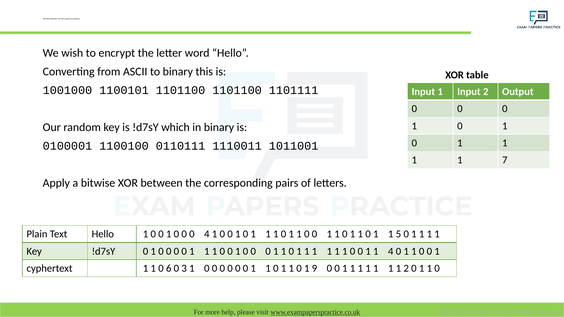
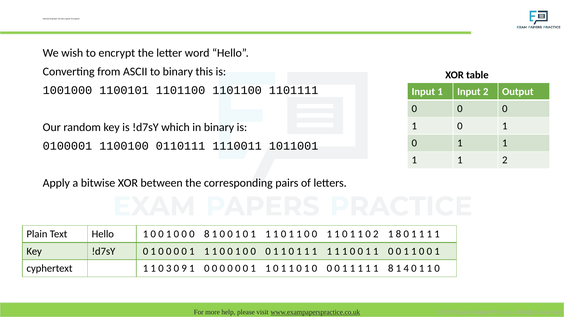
1 7: 7 -> 2
0 4: 4 -> 8
1 at (376, 234): 1 -> 2
5 at (398, 234): 5 -> 8
4 at (391, 251): 4 -> 0
6: 6 -> 3
3: 3 -> 9
9 at (314, 269): 9 -> 0
1 at (391, 269): 1 -> 8
1 2: 2 -> 4
